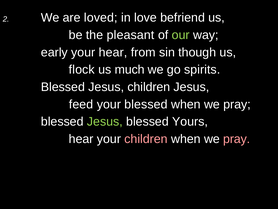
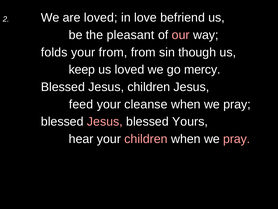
our colour: light green -> pink
early: early -> folds
your hear: hear -> from
flock: flock -> keep
us much: much -> loved
spirits: spirits -> mercy
your blessed: blessed -> cleanse
Jesus at (105, 121) colour: light green -> pink
